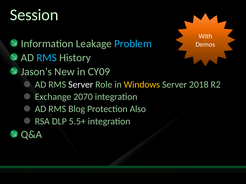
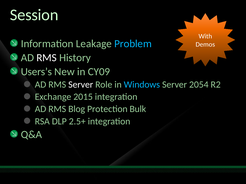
RMS at (47, 58) colour: light blue -> white
Jason’s: Jason’s -> Users’s
Windows colour: yellow -> light blue
2018: 2018 -> 2054
2070: 2070 -> 2015
Also: Also -> Bulk
5.5+: 5.5+ -> 2.5+
